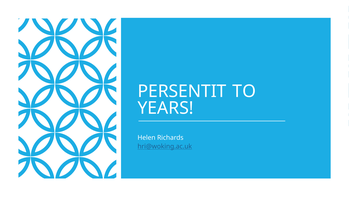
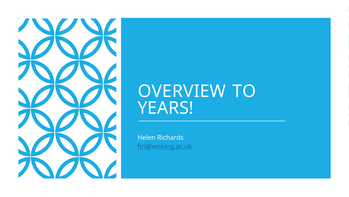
PERSENTIT: PERSENTIT -> OVERVIEW
